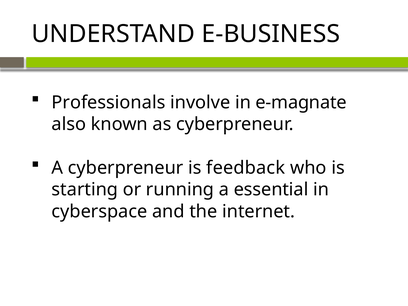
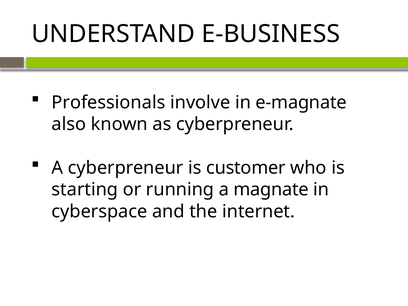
feedback: feedback -> customer
essential: essential -> magnate
